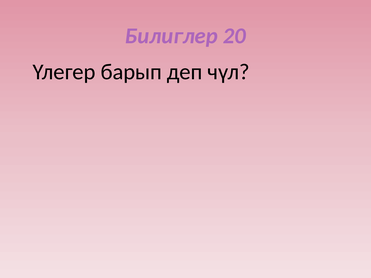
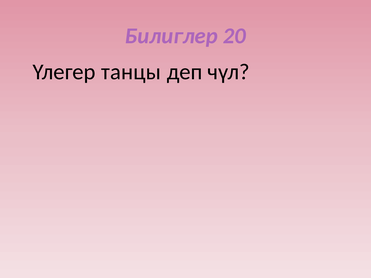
барып: барып -> танцы
